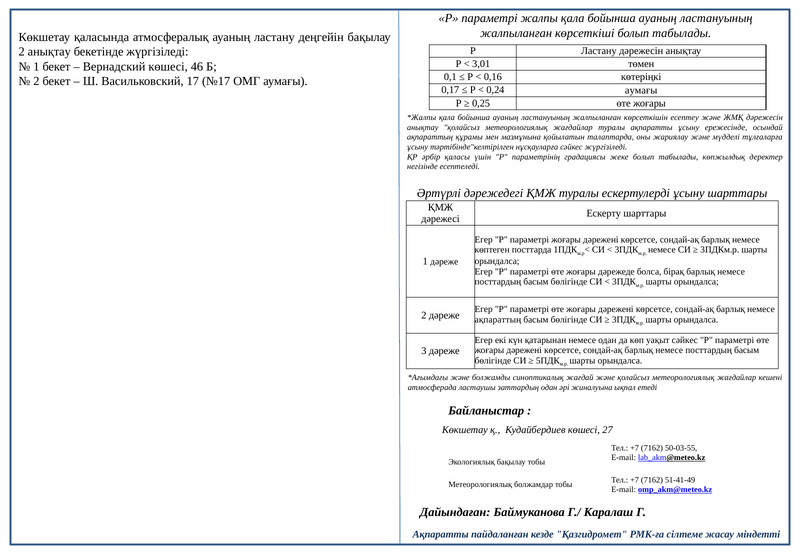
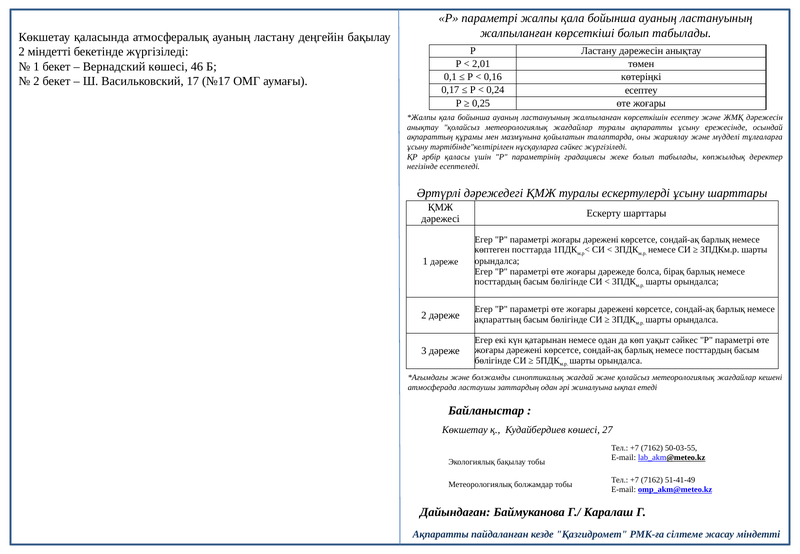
2 анықтау: анықтау -> міндетті
3,01: 3,01 -> 2,01
0,24 аумағы: аумағы -> есептеу
